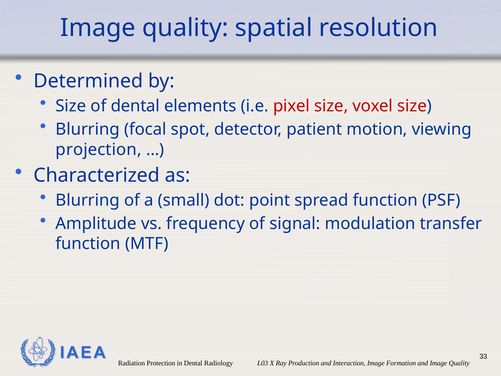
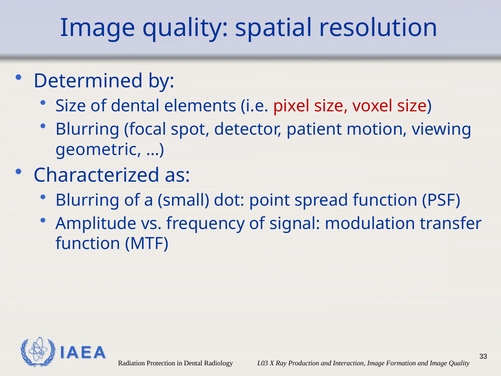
projection: projection -> geometric
